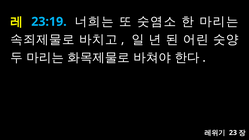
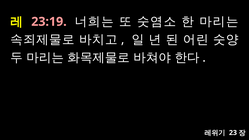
23:19 colour: light blue -> pink
